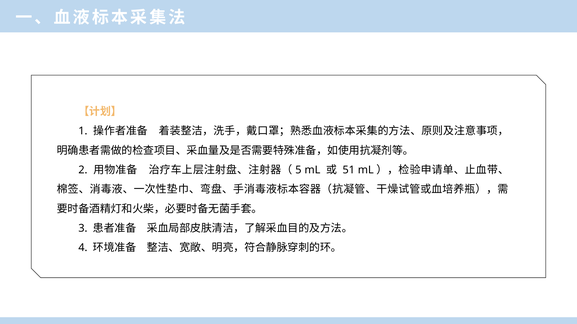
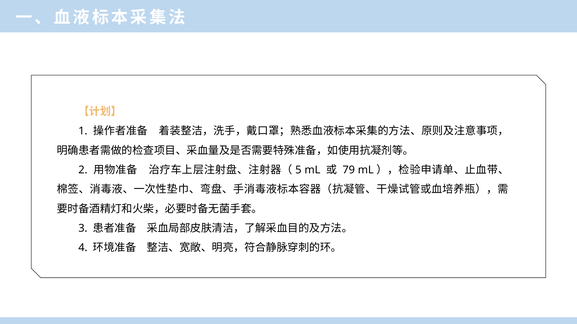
51: 51 -> 79
